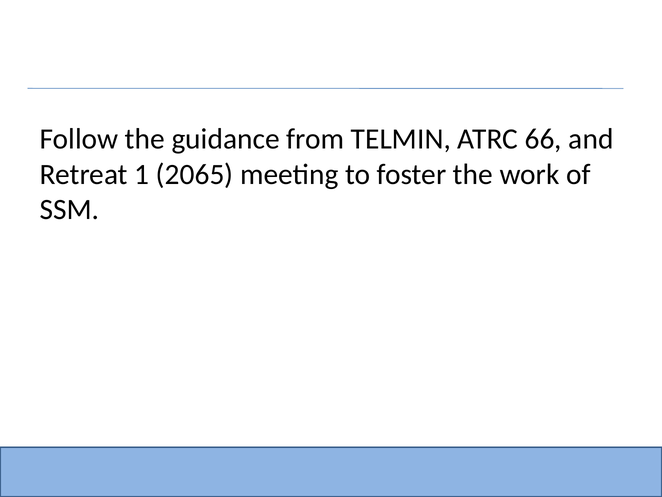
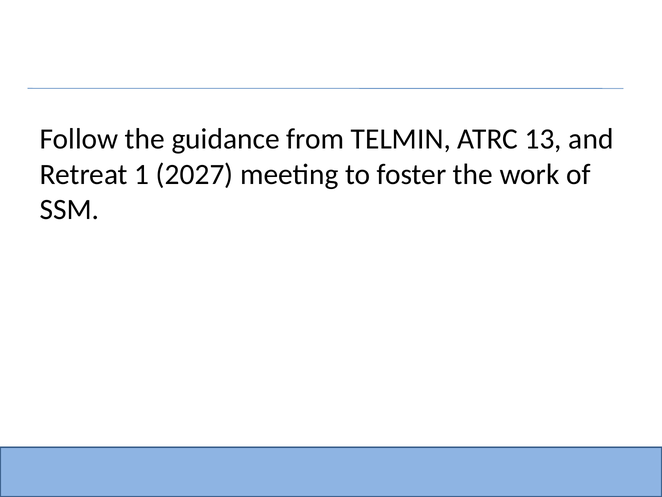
66: 66 -> 13
2065: 2065 -> 2027
